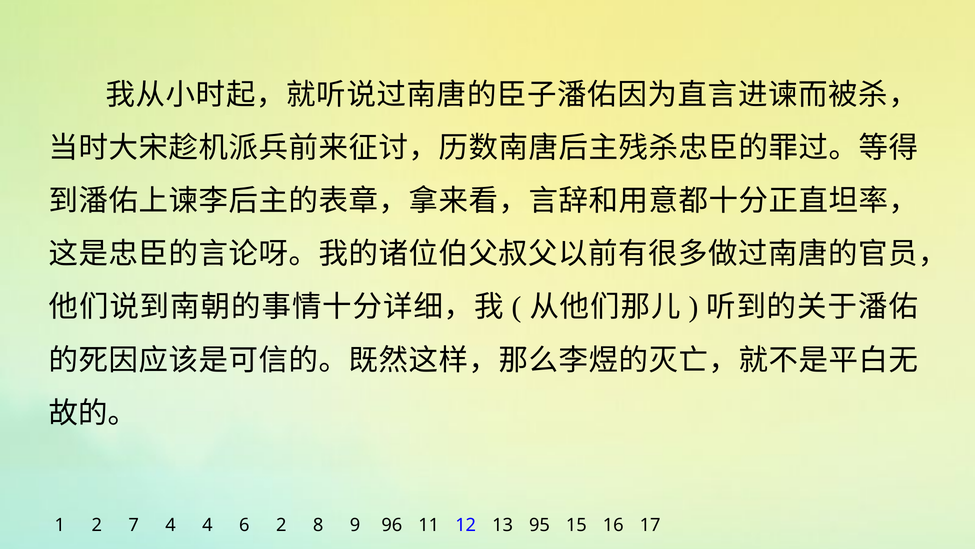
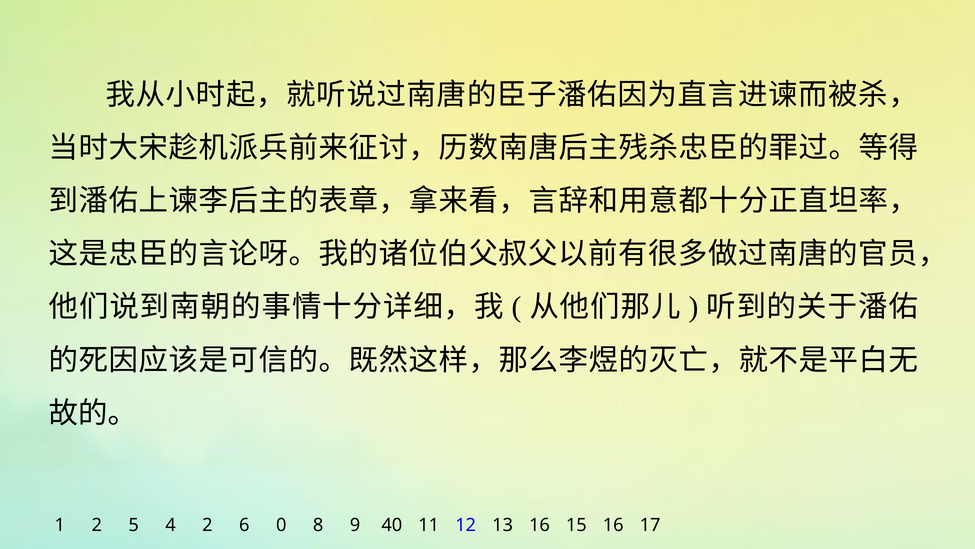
7: 7 -> 5
4 4: 4 -> 2
6 2: 2 -> 0
96: 96 -> 40
13 95: 95 -> 16
